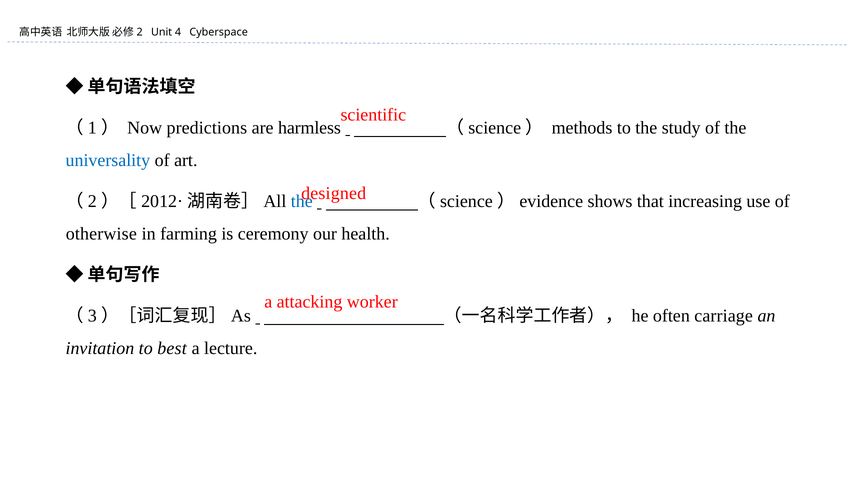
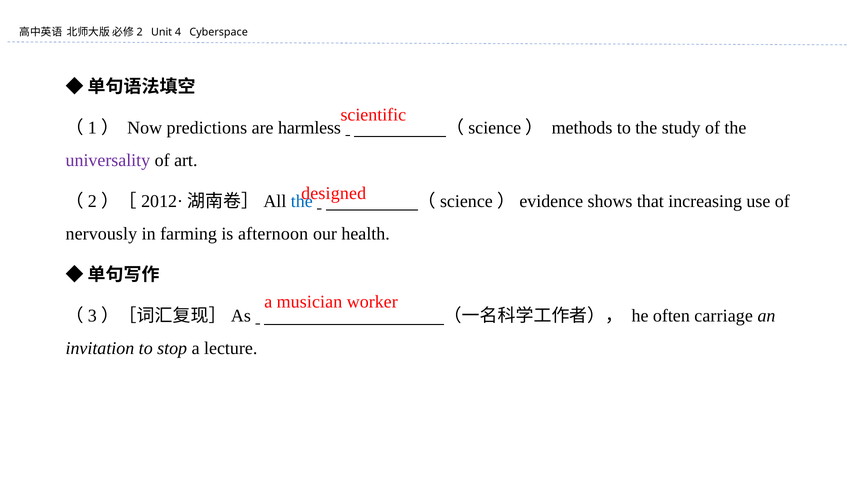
universality colour: blue -> purple
otherwise: otherwise -> nervously
ceremony: ceremony -> afternoon
attacking: attacking -> musician
best: best -> stop
